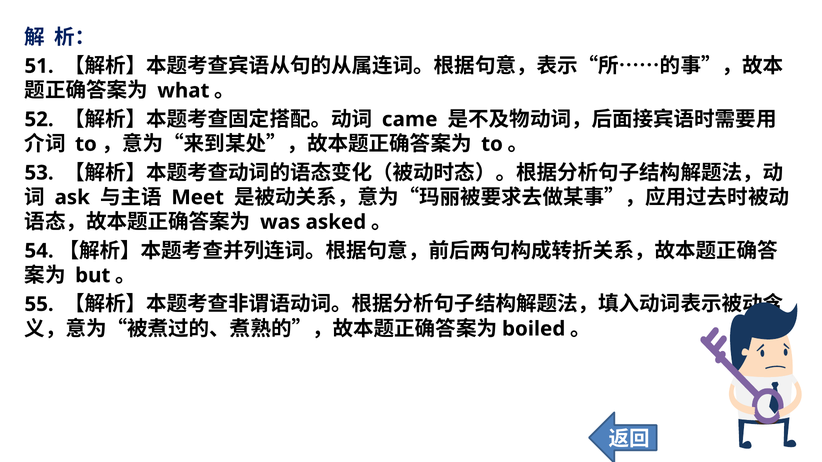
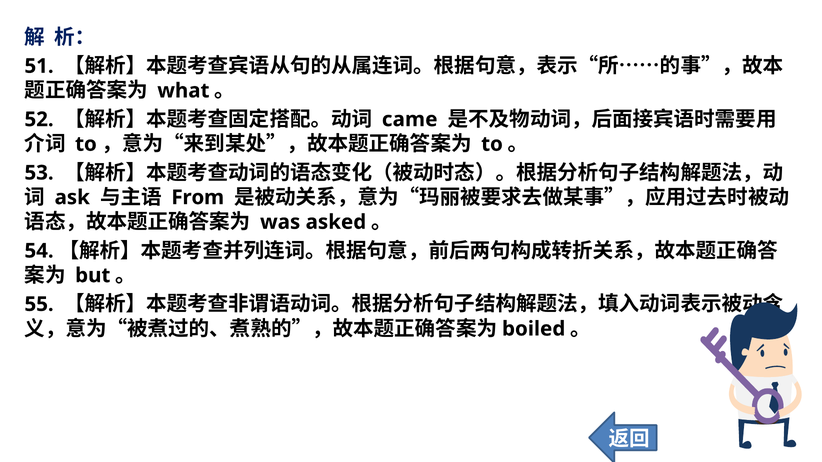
Meet: Meet -> From
